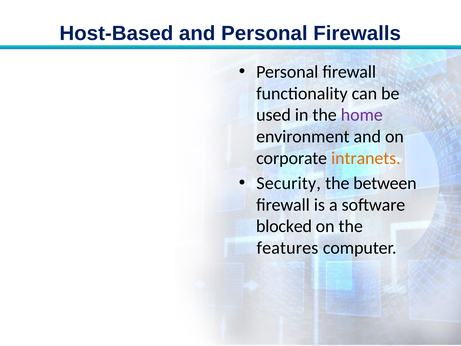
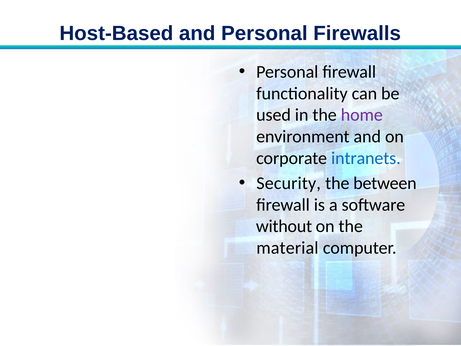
intranets colour: orange -> blue
blocked: blocked -> without
features: features -> material
